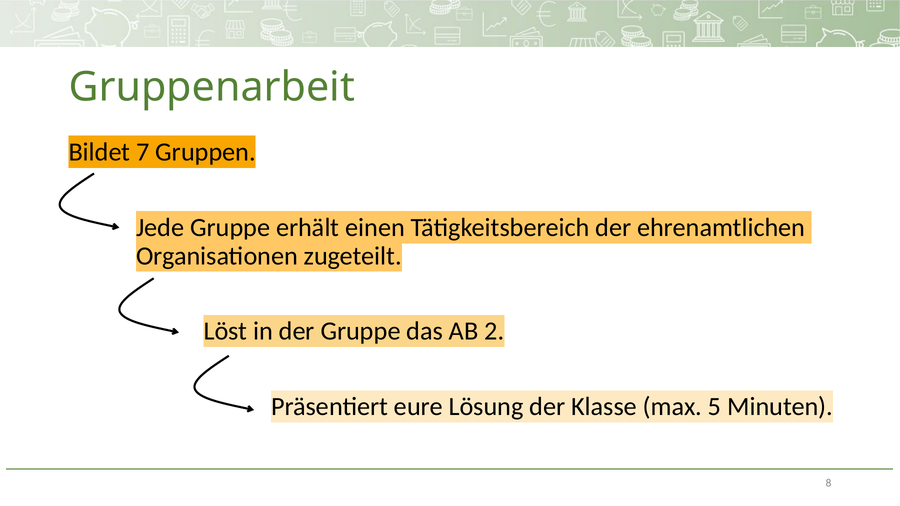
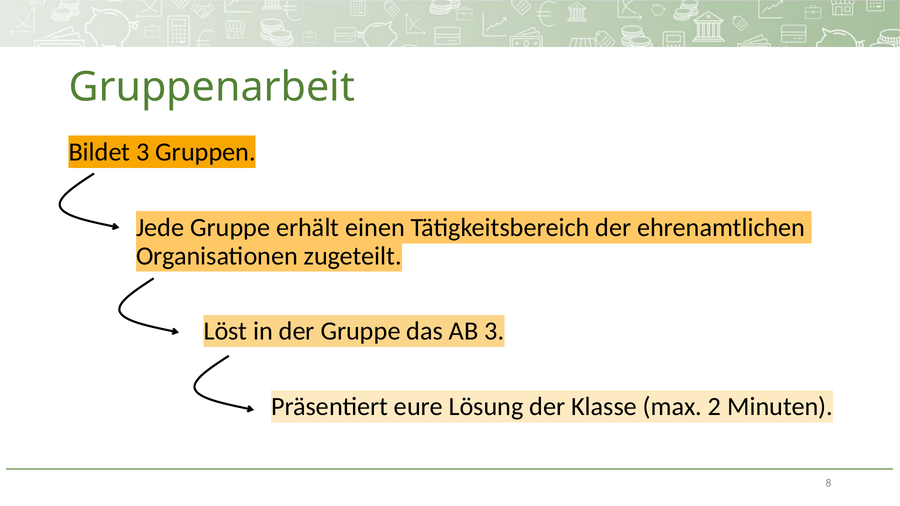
Bildet 7: 7 -> 3
AB 2: 2 -> 3
5: 5 -> 2
